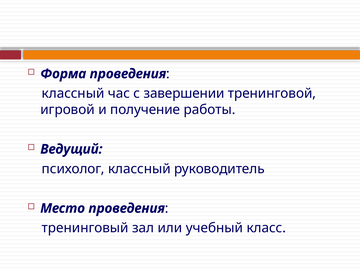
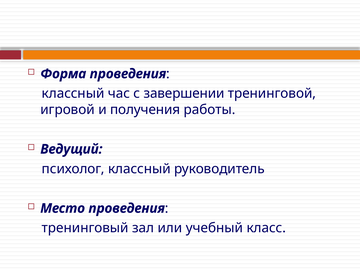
получение: получение -> получения
